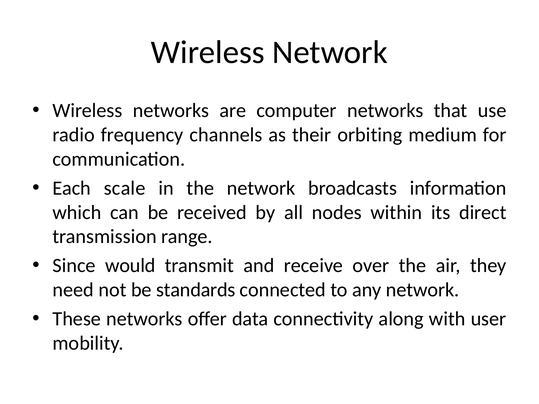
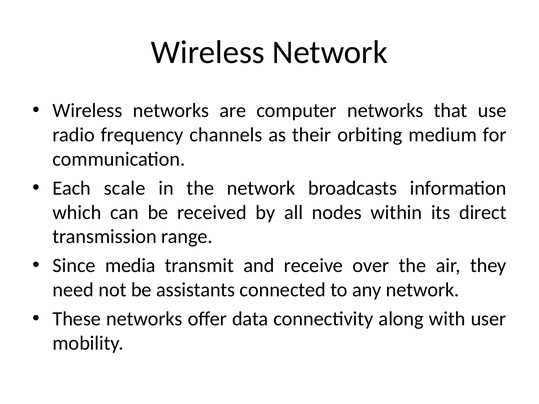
would: would -> media
standards: standards -> assistants
